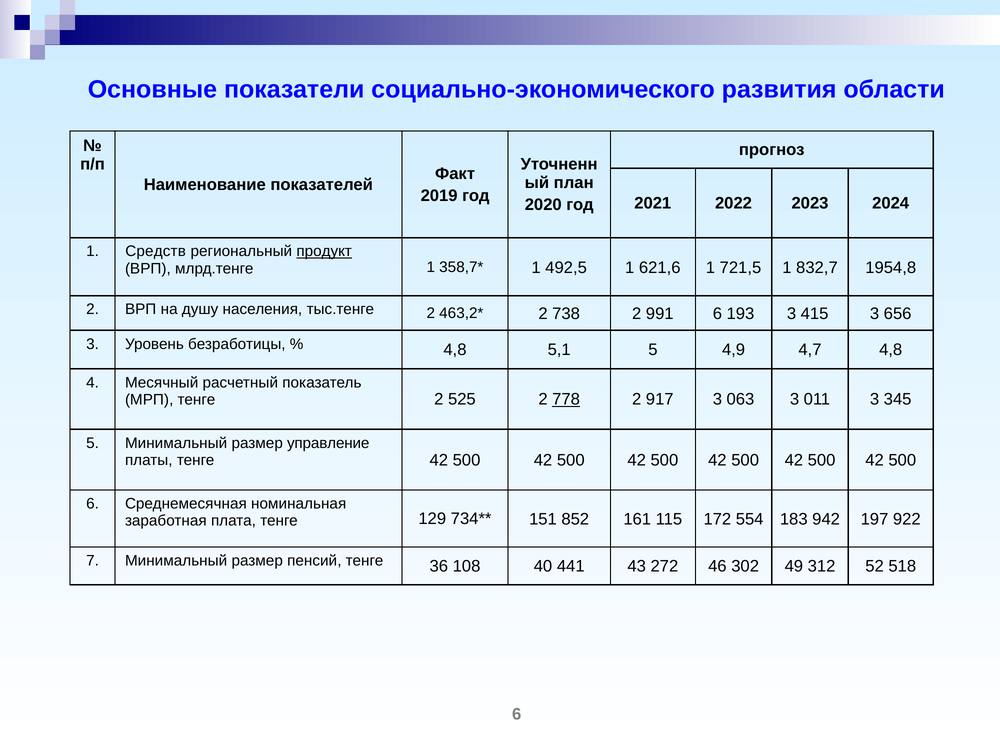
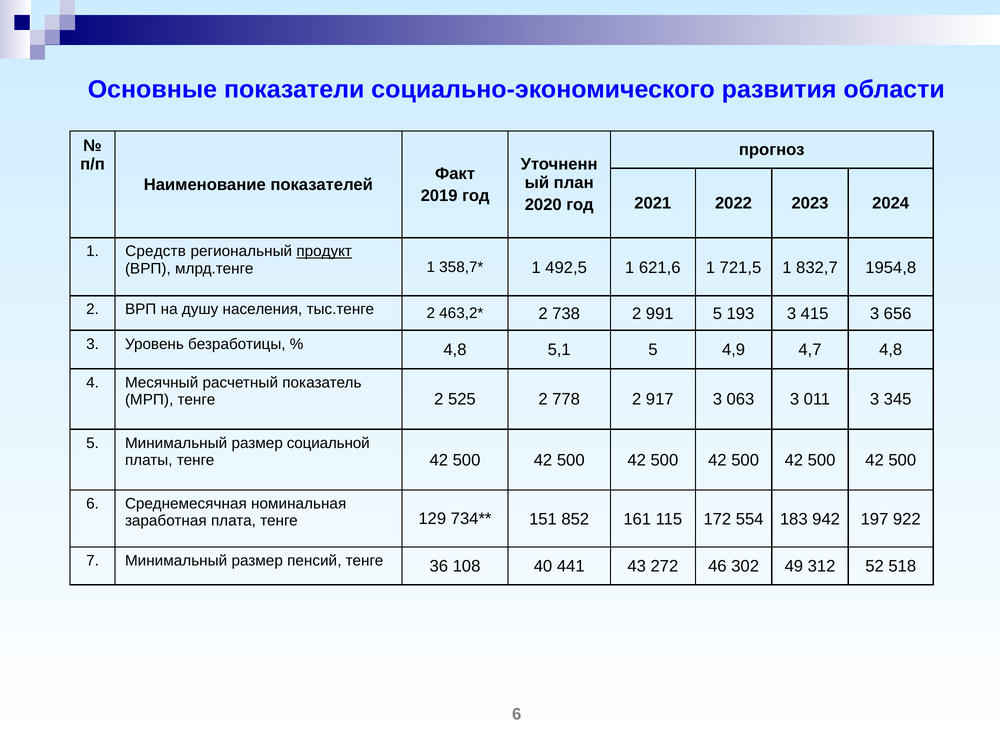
991 6: 6 -> 5
778 underline: present -> none
управление: управление -> социальной
